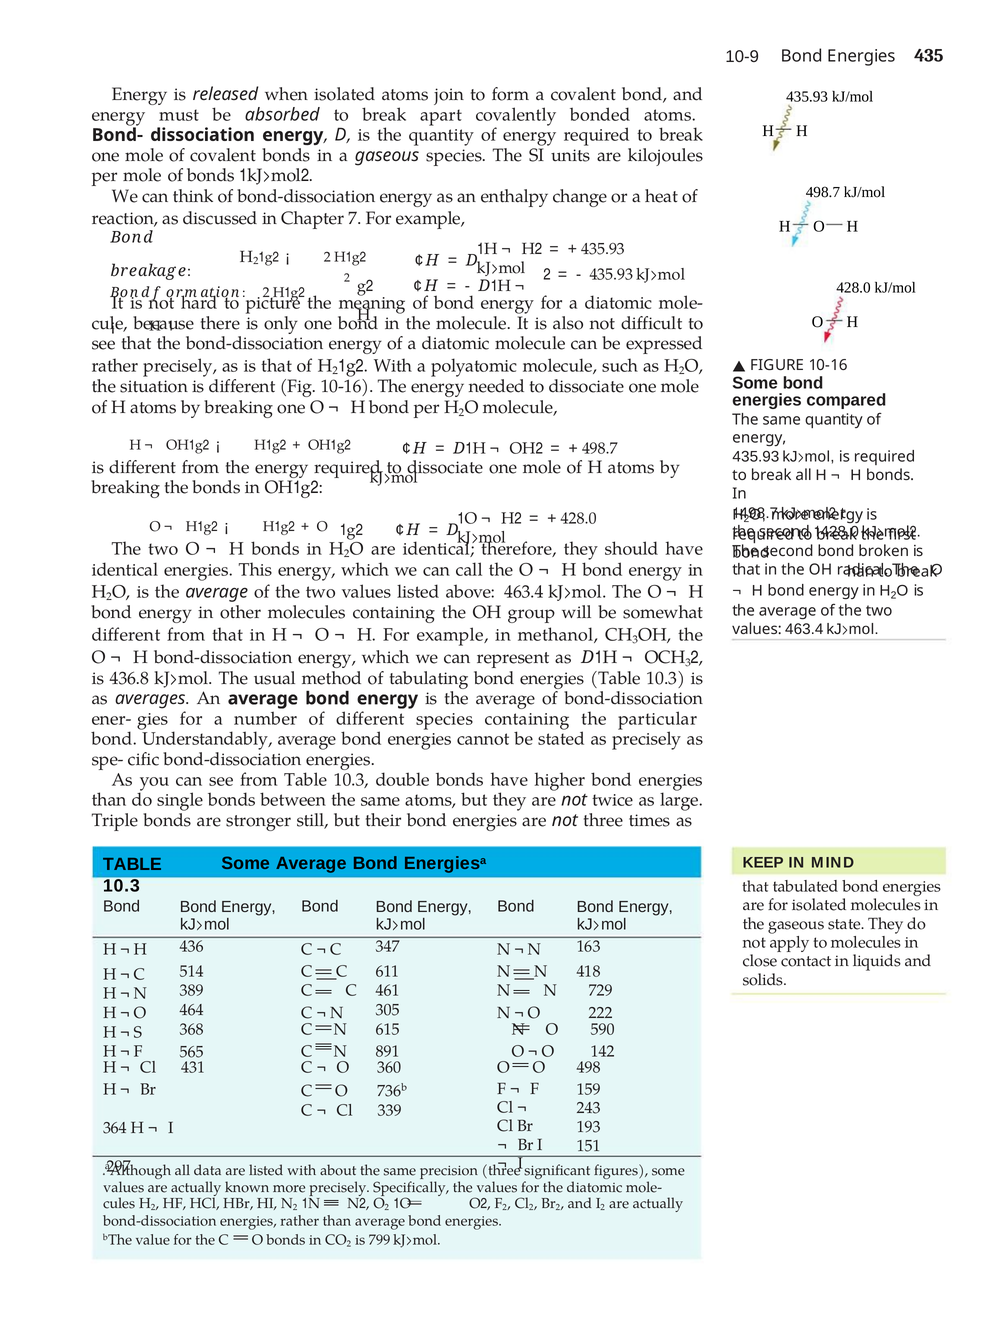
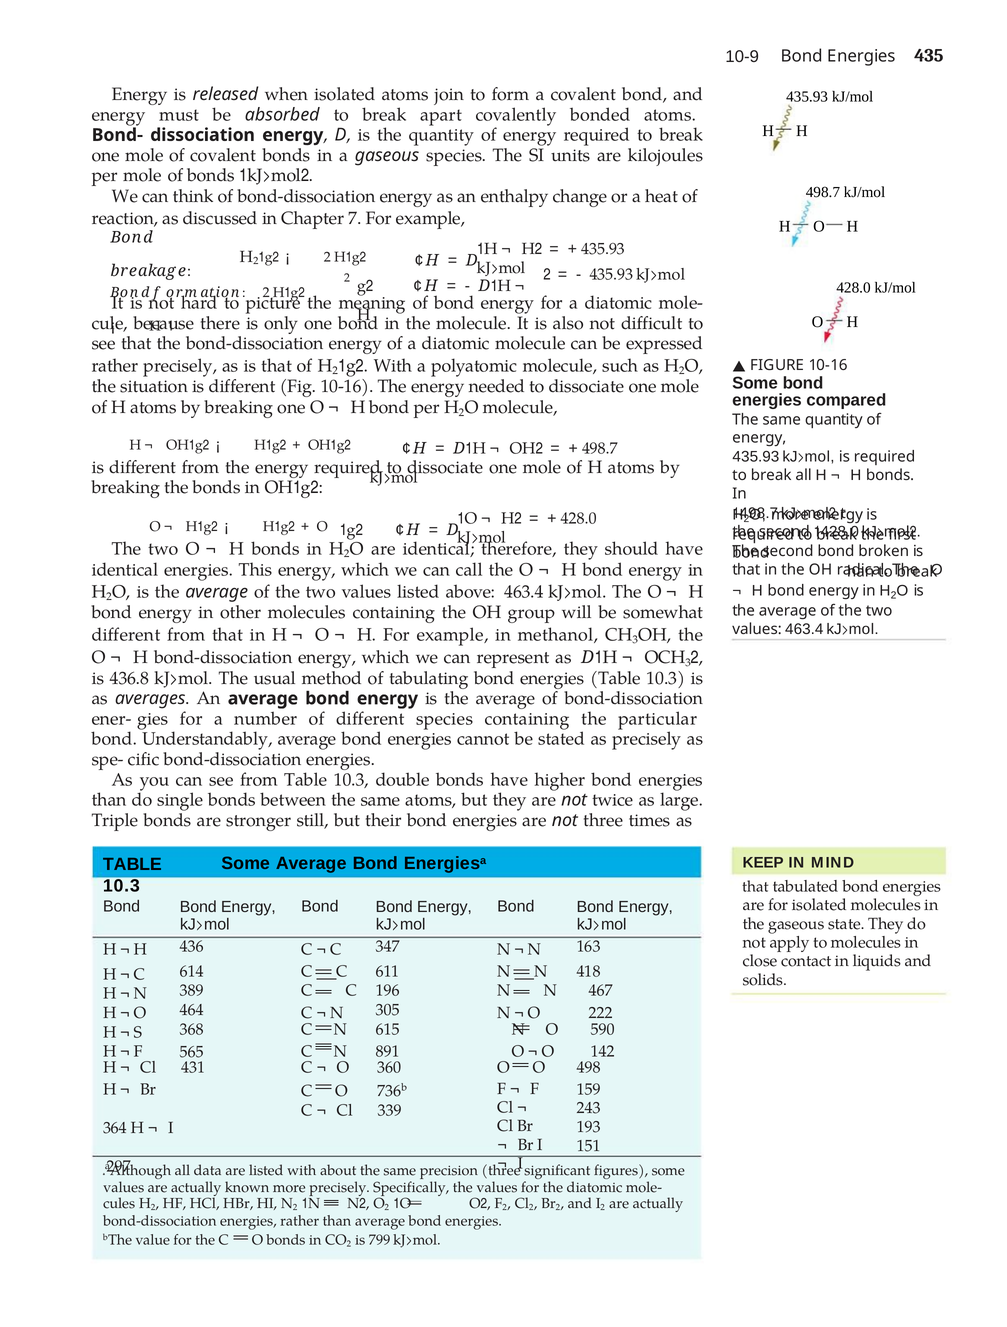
514: 514 -> 614
461: 461 -> 196
729: 729 -> 467
